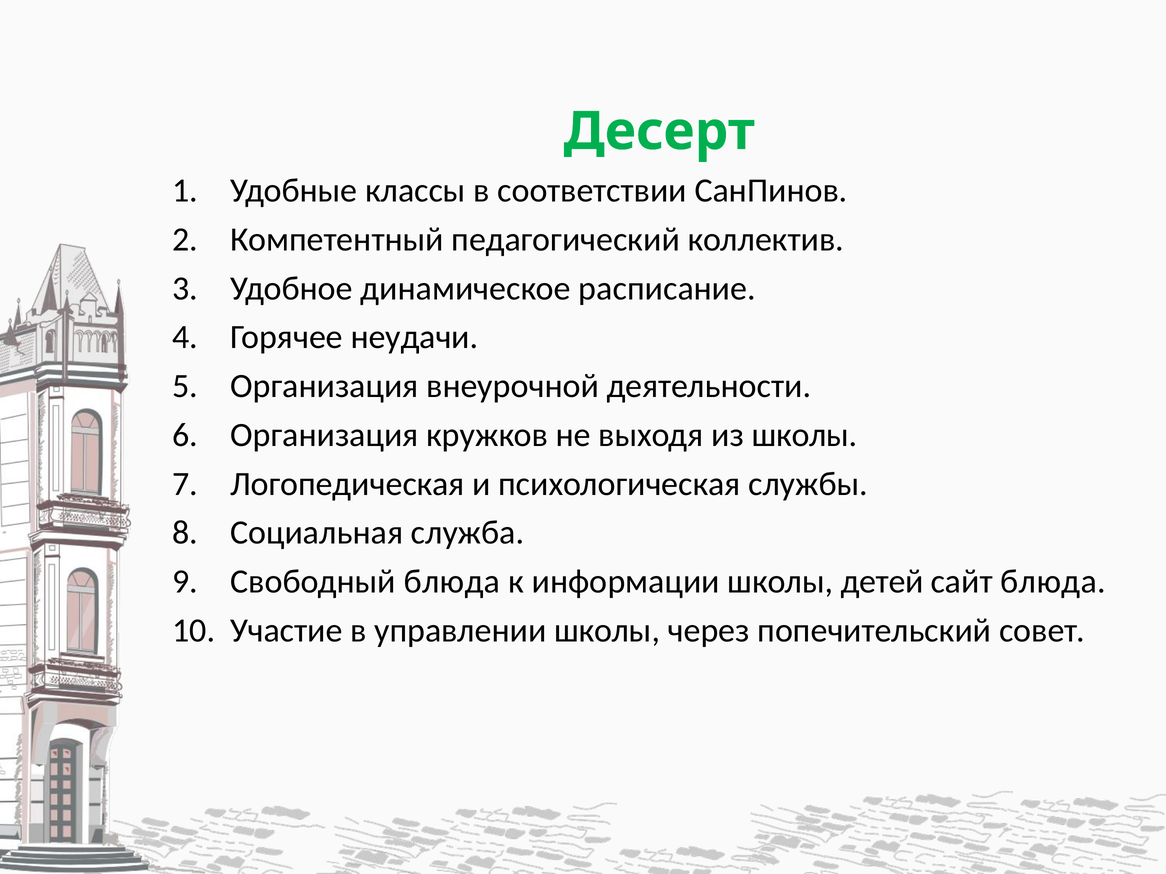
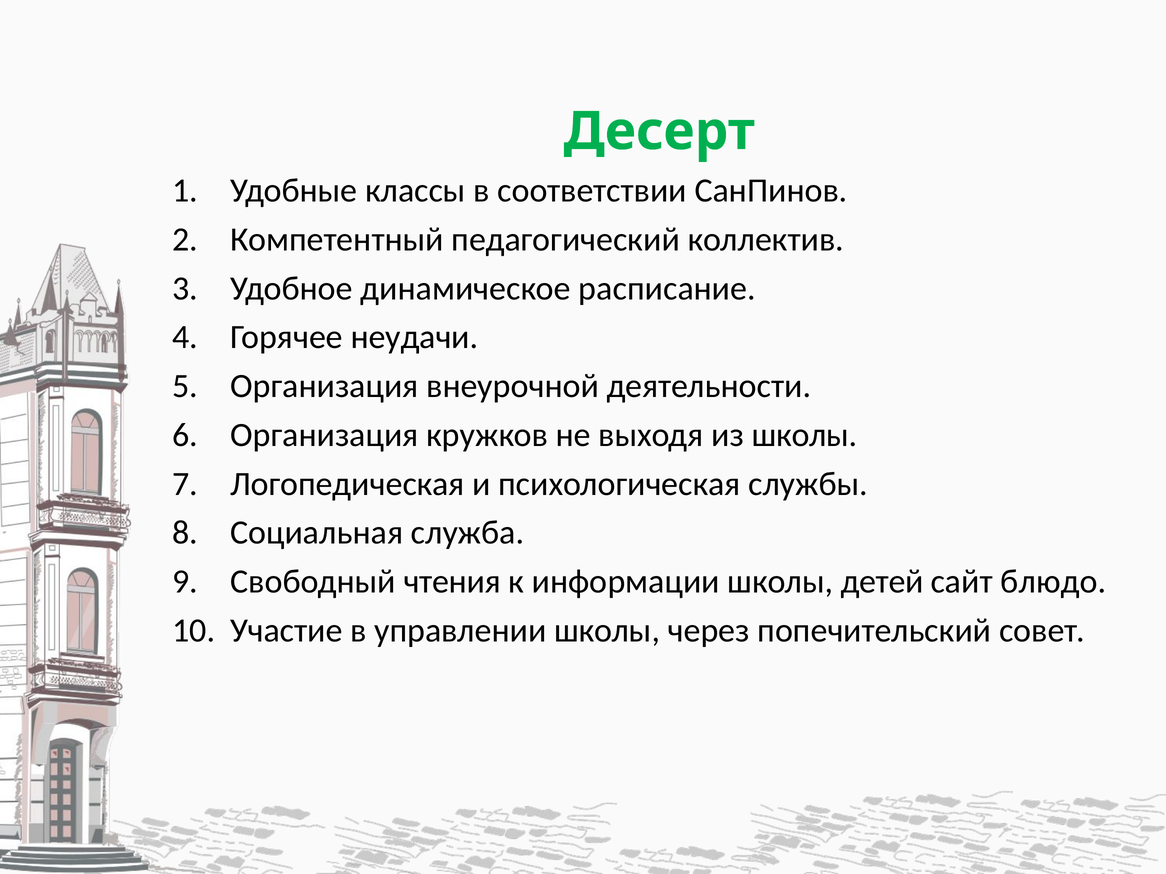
Свободный блюда: блюда -> чтения
сайт блюда: блюда -> блюдо
